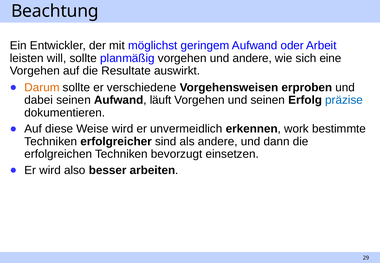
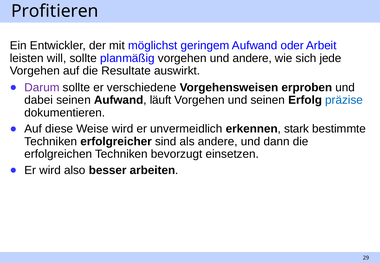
Beachtung: Beachtung -> Profitieren
eine: eine -> jede
Darum colour: orange -> purple
work: work -> stark
